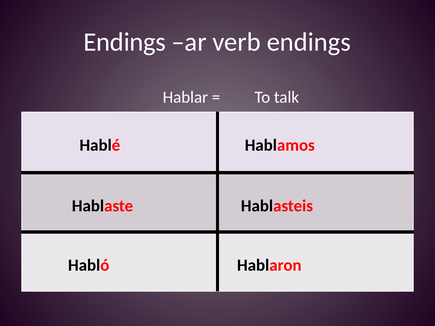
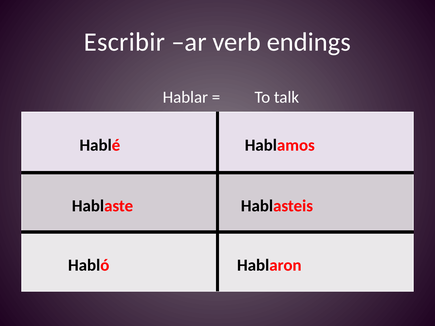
Endings at (125, 42): Endings -> Escribir
